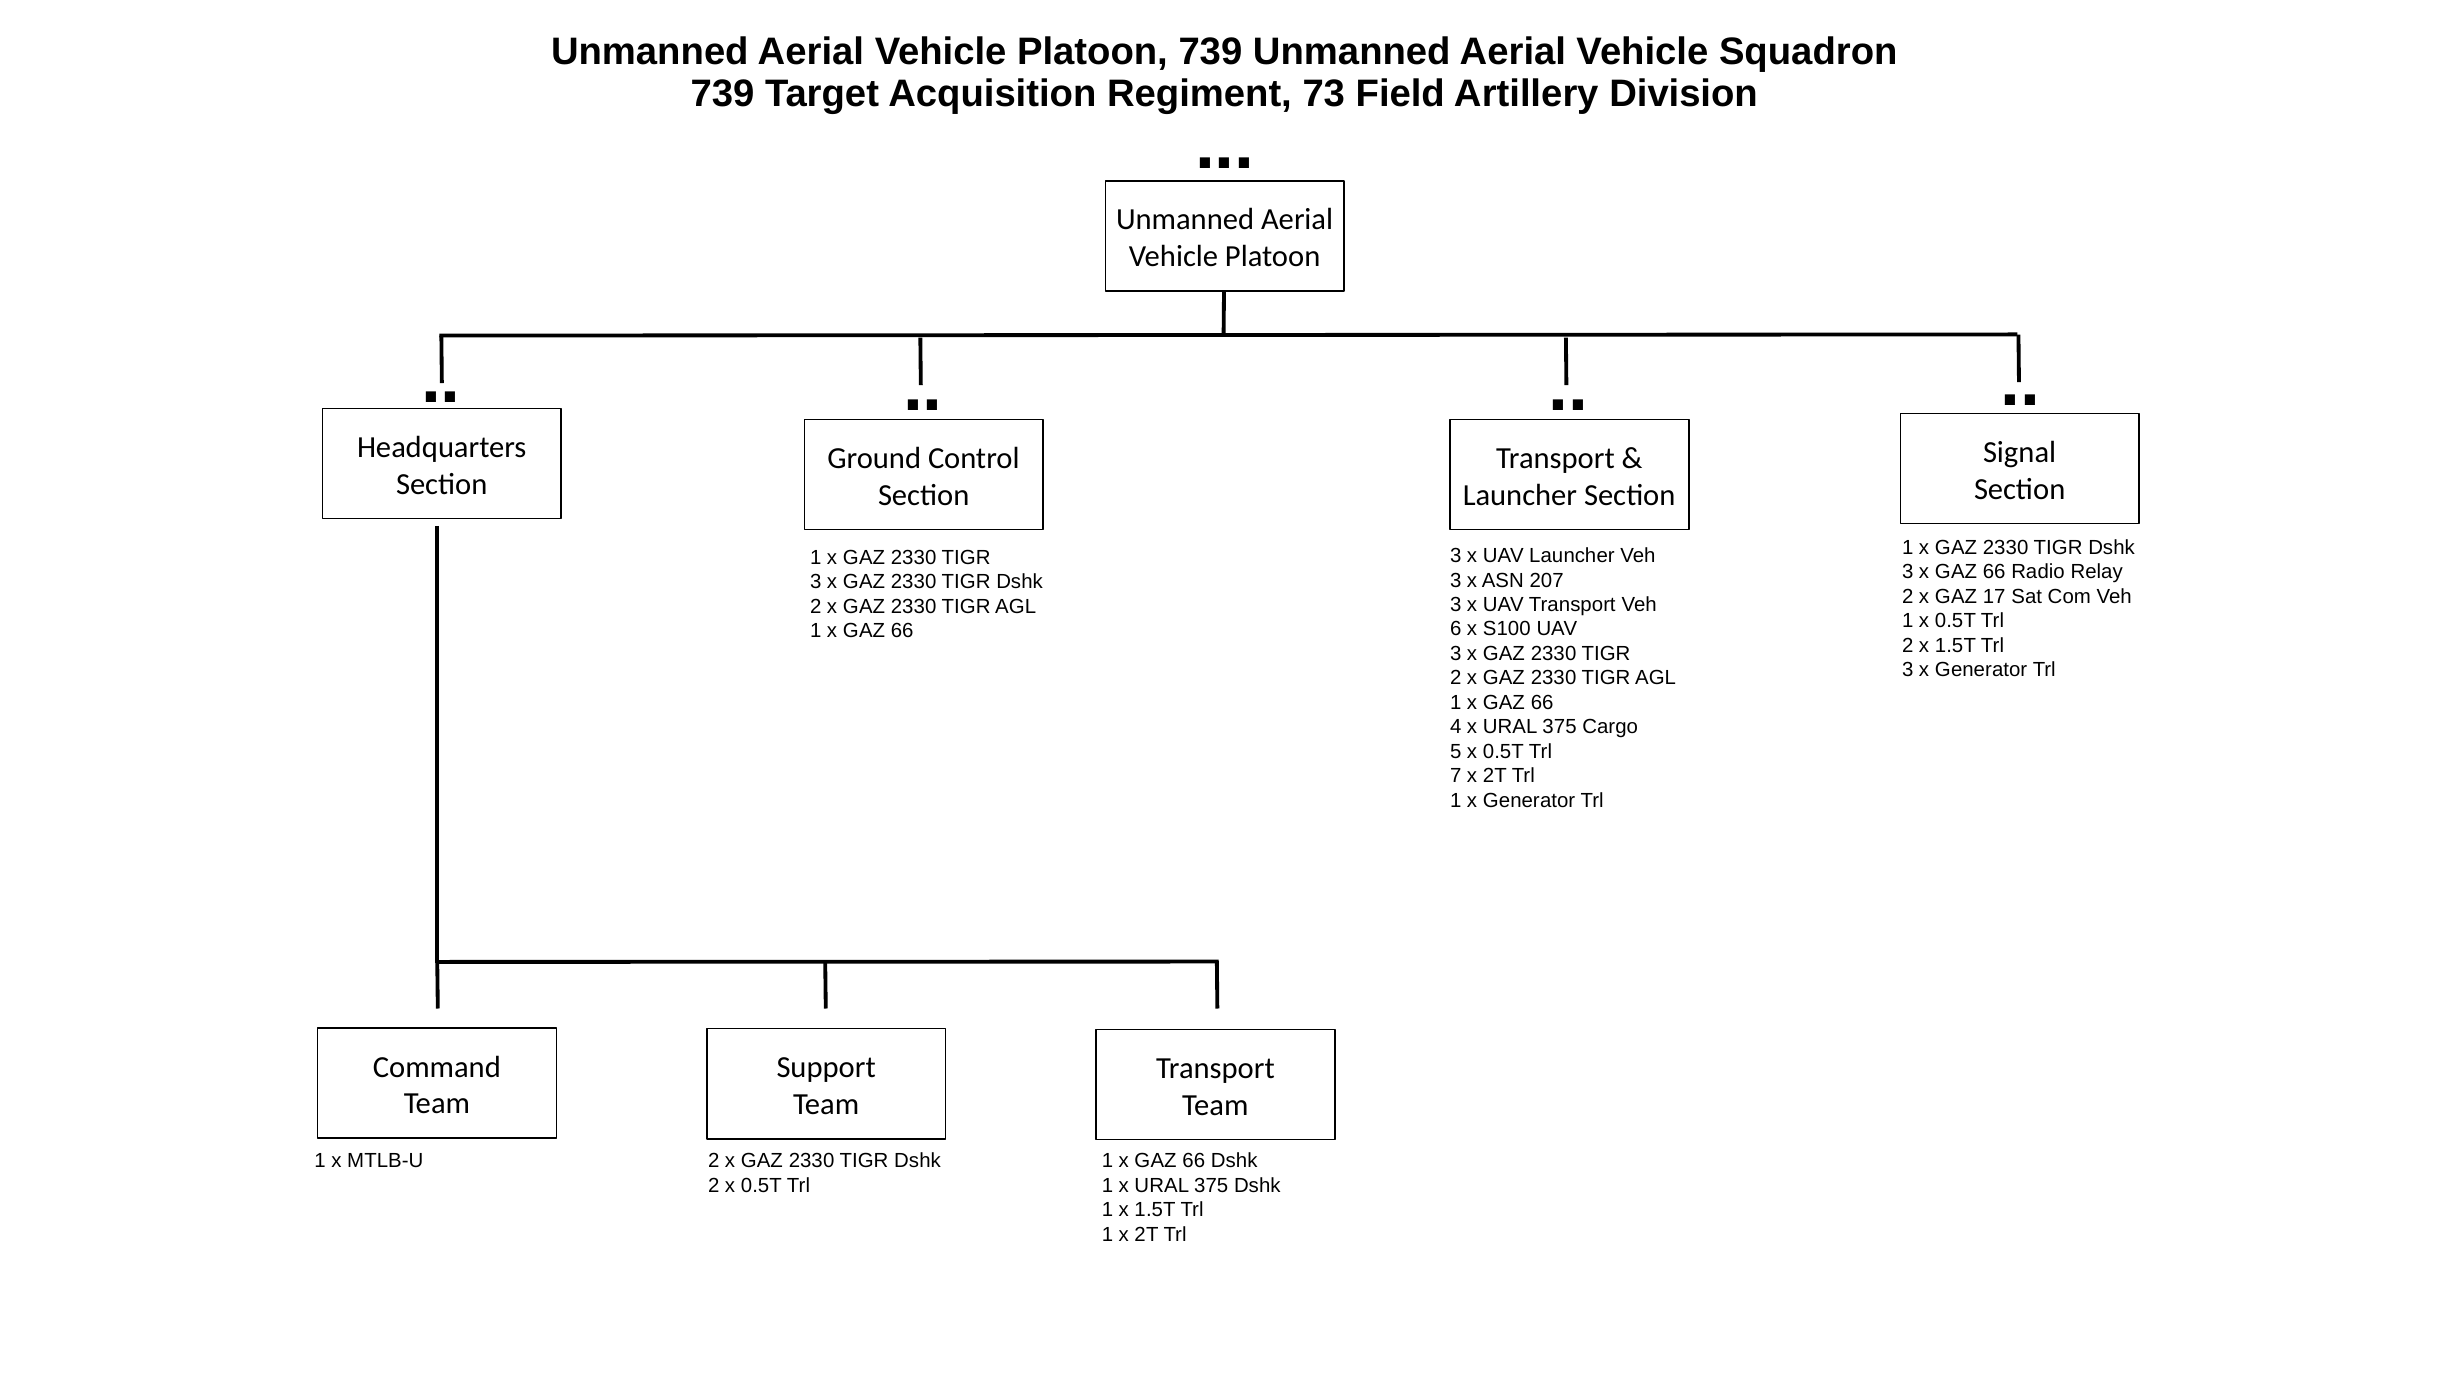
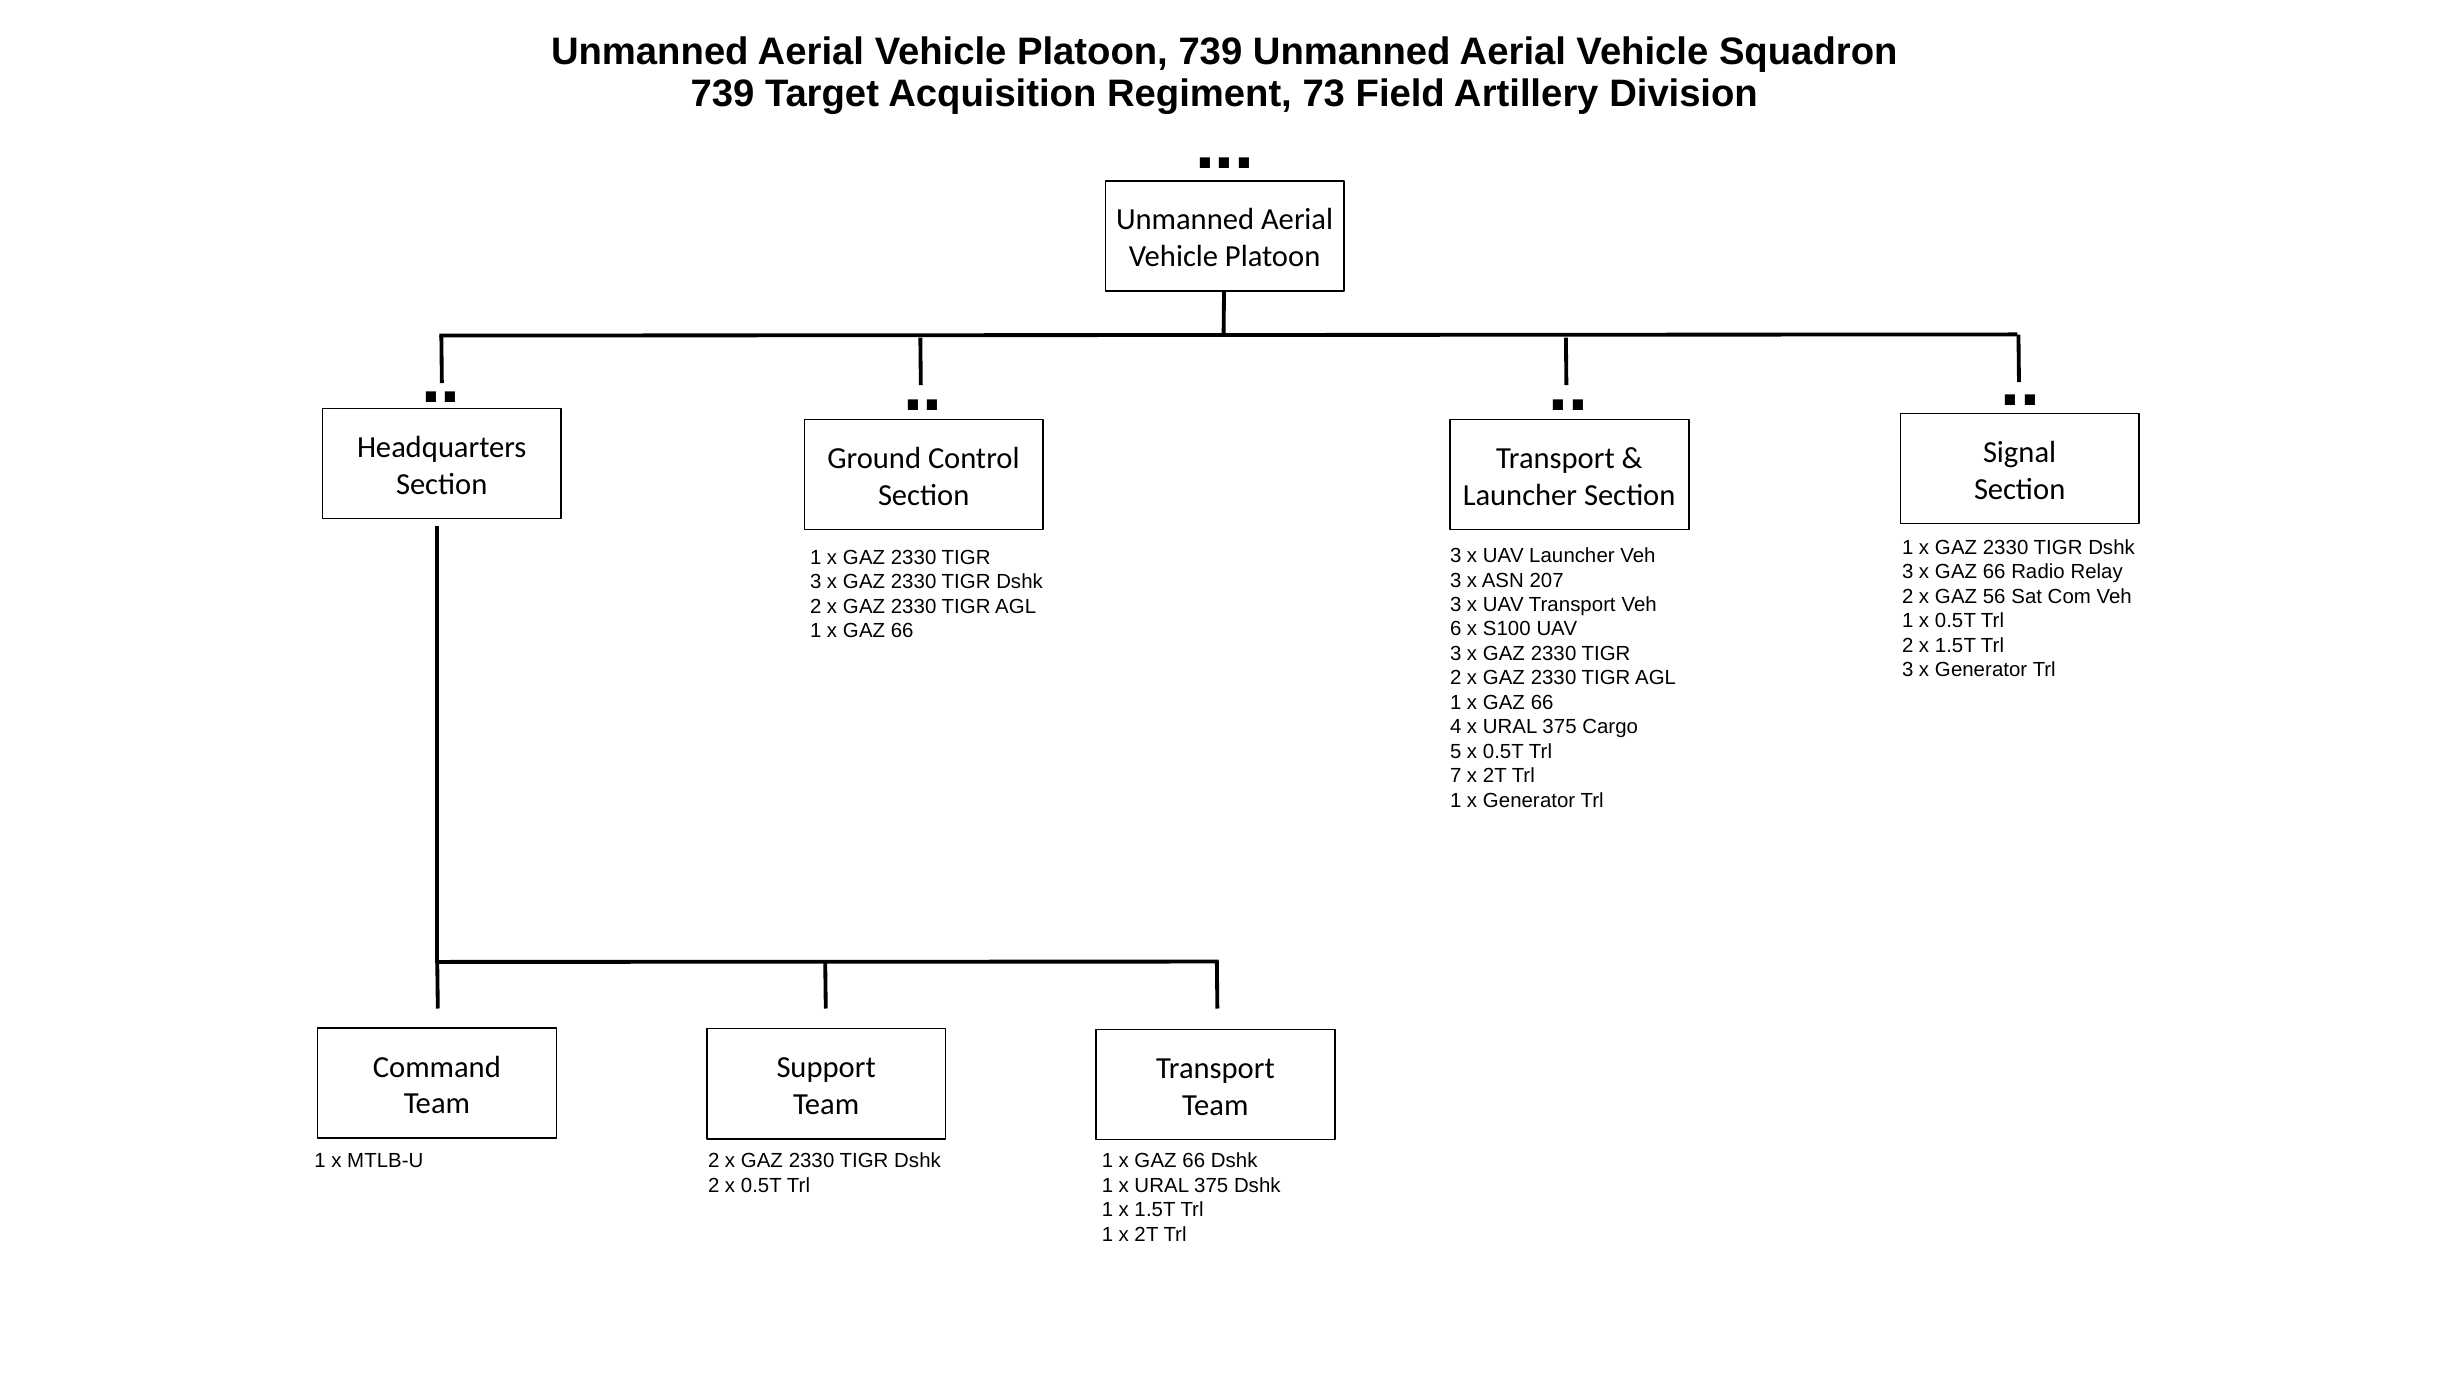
17: 17 -> 56
